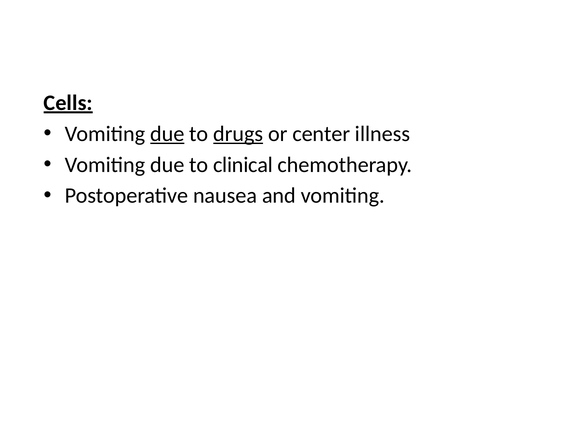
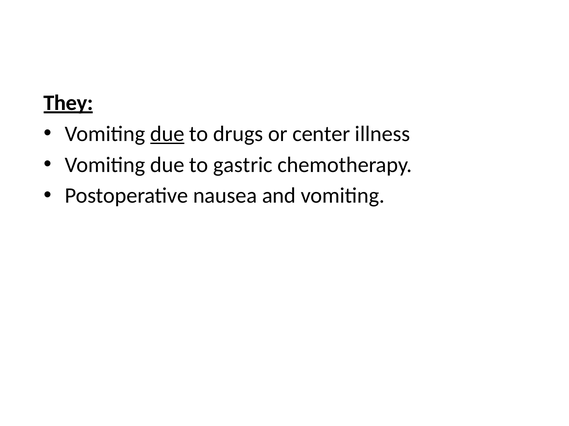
Cells: Cells -> They
drugs underline: present -> none
clinical: clinical -> gastric
